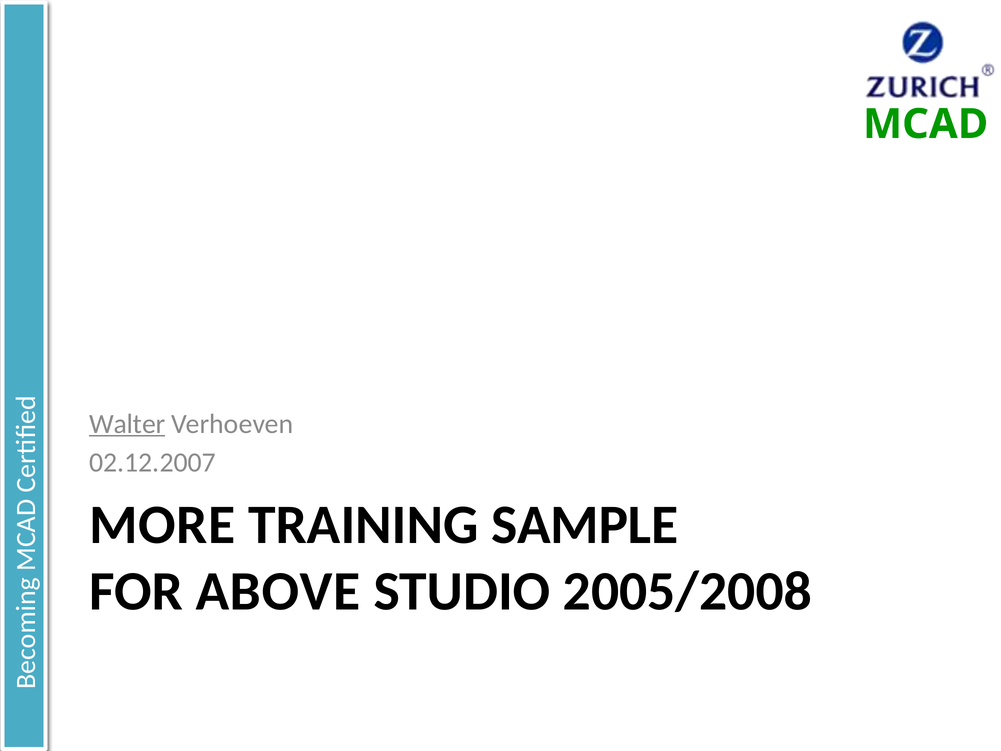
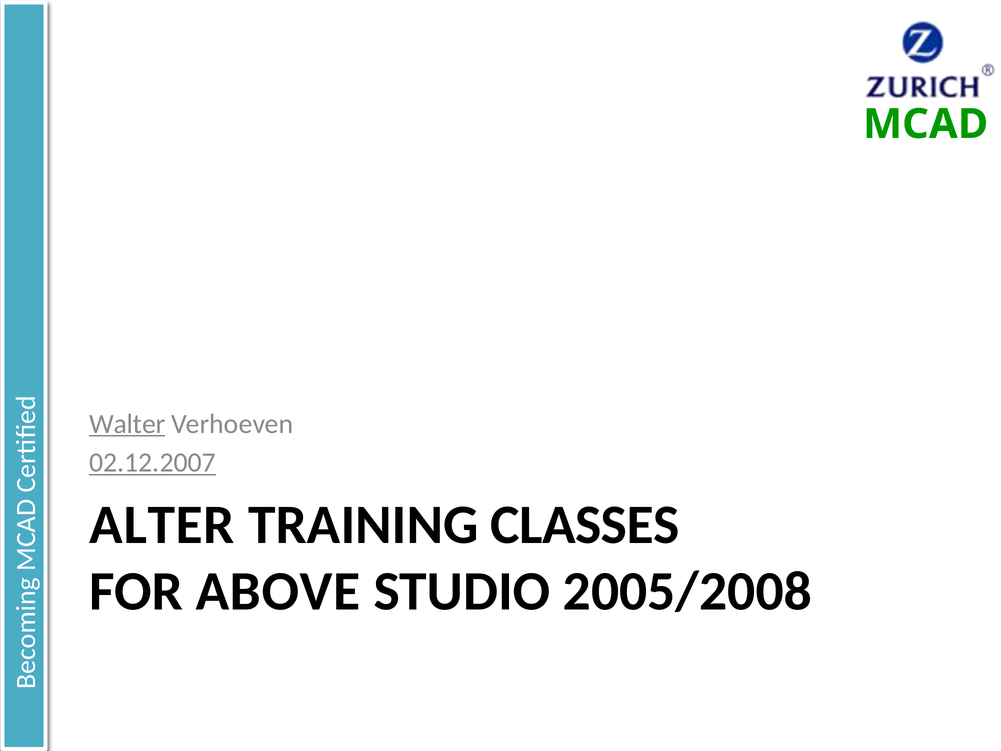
02.12.2007 underline: none -> present
MORE: MORE -> ALTER
SAMPLE: SAMPLE -> CLASSES
